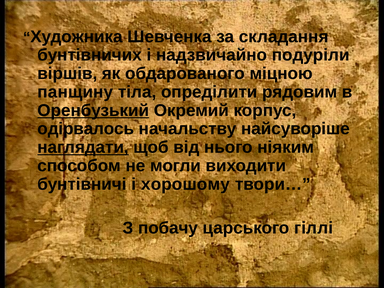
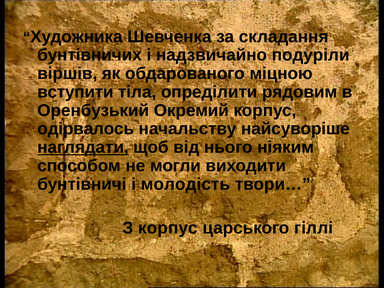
панщину: панщину -> вступити
Оренбузький underline: present -> none
хорошому: хорошому -> молодість
З побачу: побачу -> корпус
